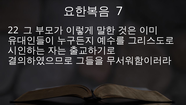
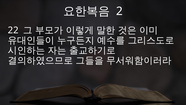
7: 7 -> 2
